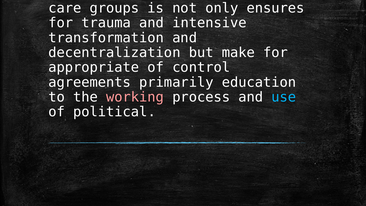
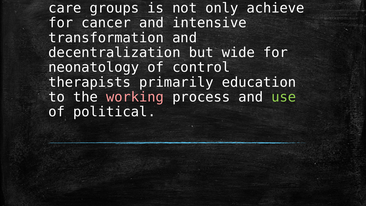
ensures: ensures -> achieve
trauma: trauma -> cancer
make: make -> wide
appropriate: appropriate -> neonatology
agreements: agreements -> therapists
use colour: light blue -> light green
